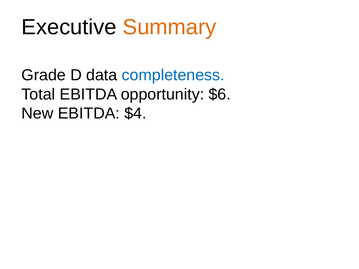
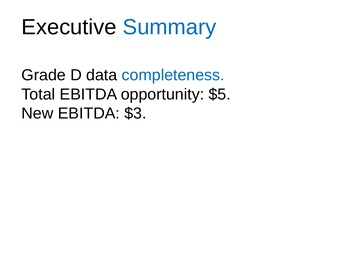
Summary colour: orange -> blue
$6: $6 -> $5
$4: $4 -> $3
